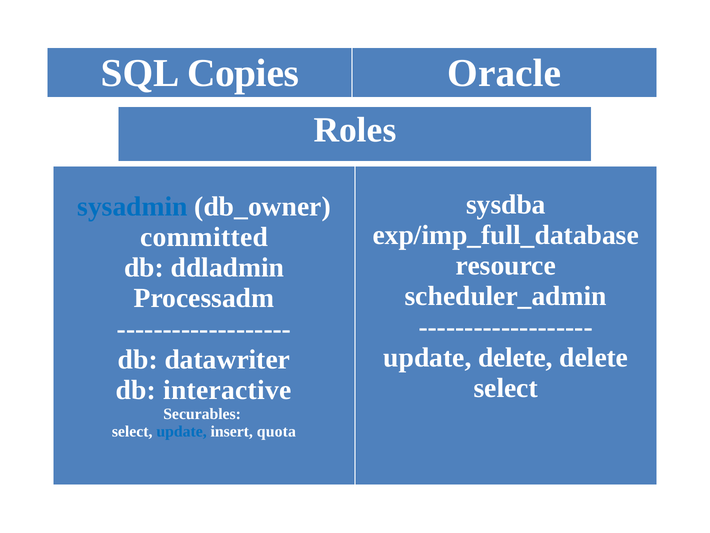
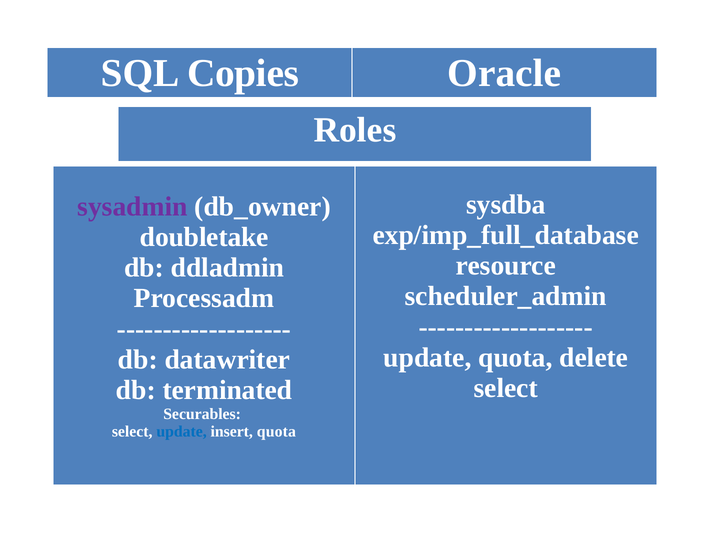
sysadmin colour: blue -> purple
committed: committed -> doubletake
update delete: delete -> quota
interactive: interactive -> terminated
